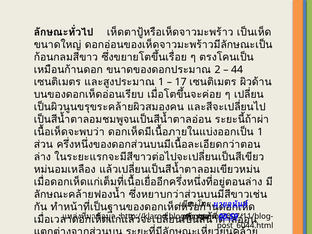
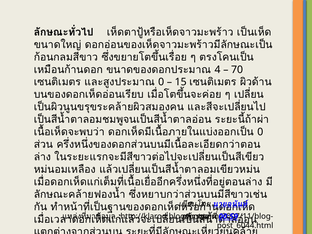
2: 2 -> 4
44: 44 -> 70
1 at (161, 82): 1 -> 0
17: 17 -> 15
1 at (260, 132): 1 -> 0
